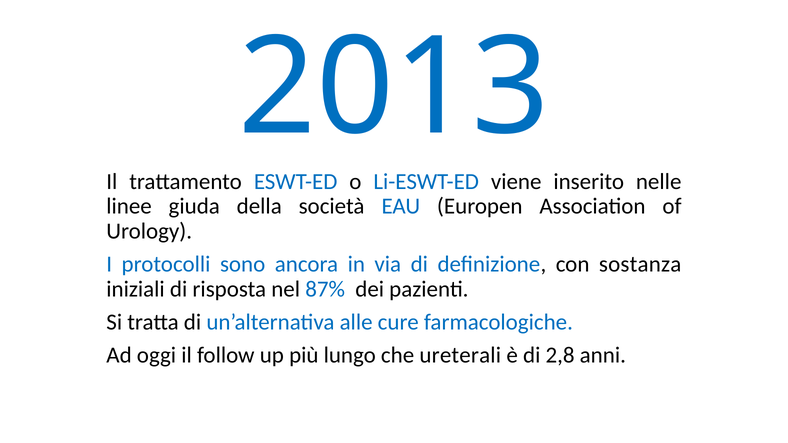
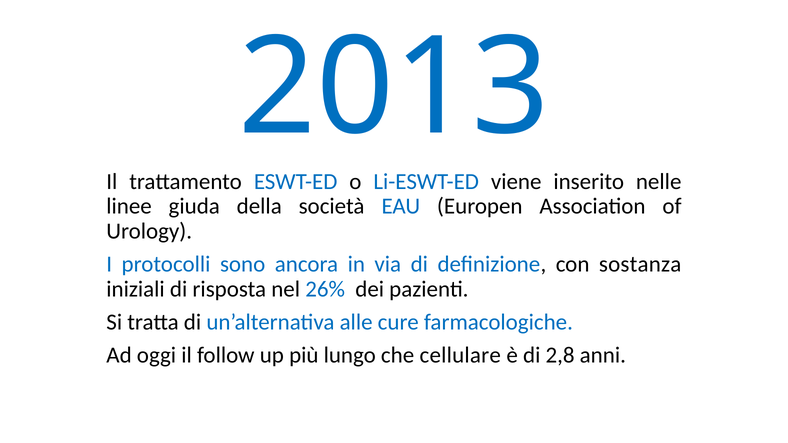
87%: 87% -> 26%
ureterali: ureterali -> cellulare
